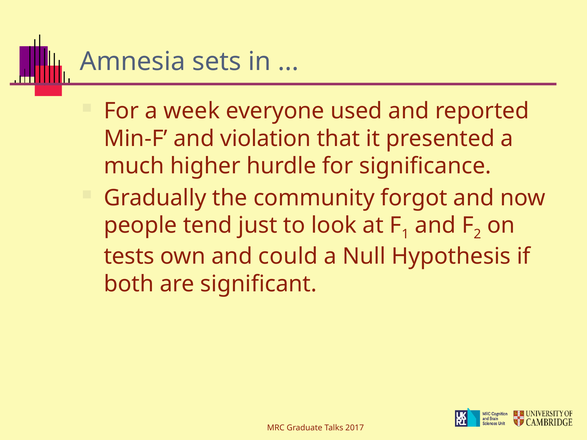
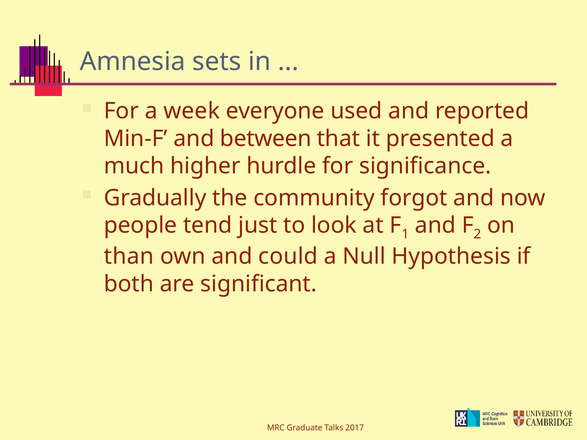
violation: violation -> between
tests: tests -> than
